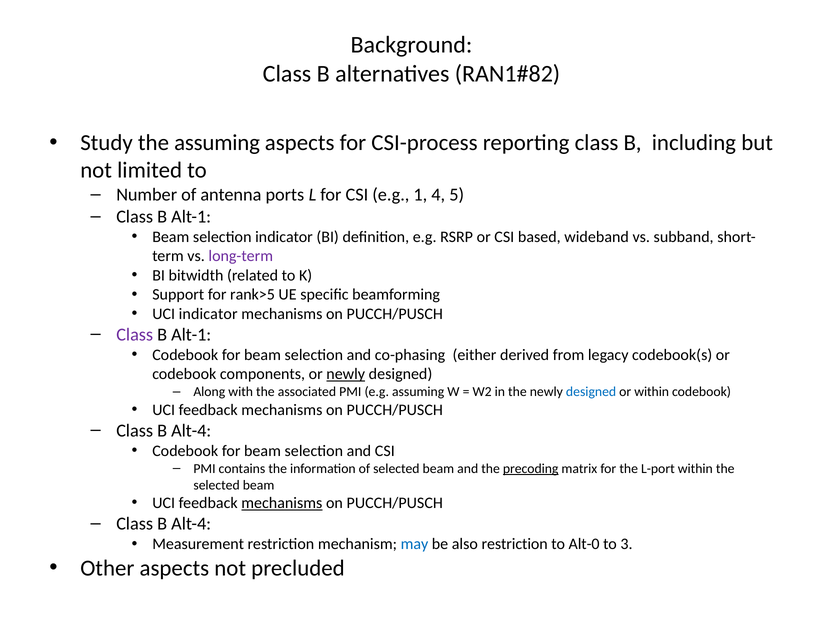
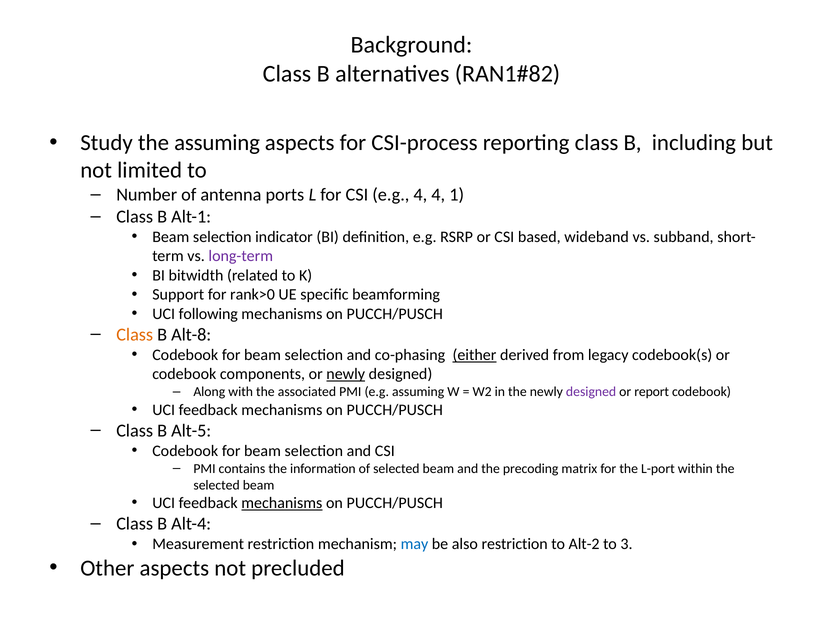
e.g 1: 1 -> 4
5: 5 -> 1
rank>5: rank>5 -> rank>0
UCI indicator: indicator -> following
Class at (135, 335) colour: purple -> orange
Alt-1 at (191, 335): Alt-1 -> Alt-8
either underline: none -> present
designed at (591, 392) colour: blue -> purple
or within: within -> report
Alt-4 at (191, 431): Alt-4 -> Alt-5
precoding underline: present -> none
Alt-0: Alt-0 -> Alt-2
